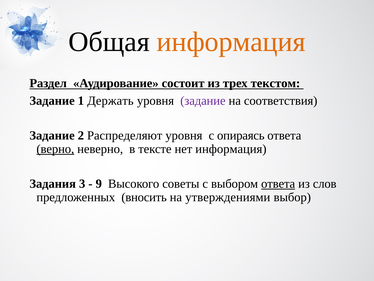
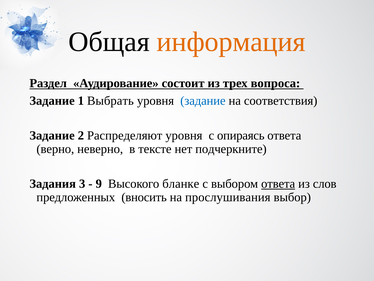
текстом: текстом -> вопроса
Держать: Держать -> Выбрать
задание at (203, 101) colour: purple -> blue
верно underline: present -> none
нет информация: информация -> подчеркните
советы: советы -> бланке
утверждениями: утверждениями -> прослушивания
